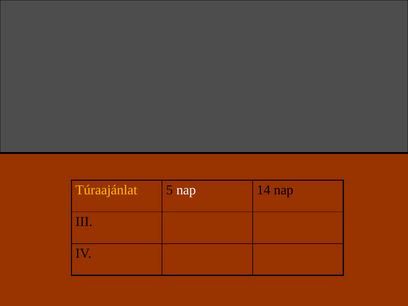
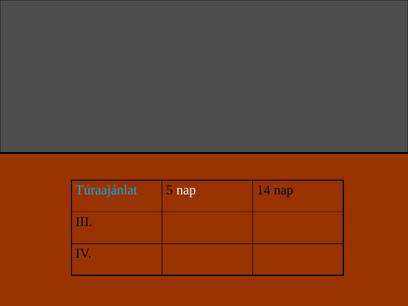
Túraajánlat colour: yellow -> light blue
